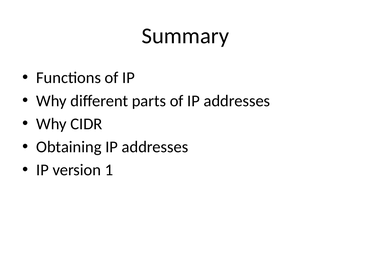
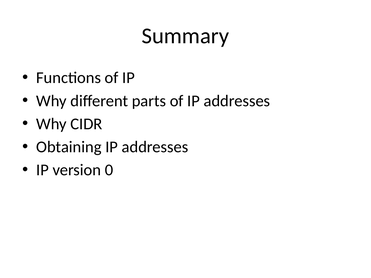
1: 1 -> 0
